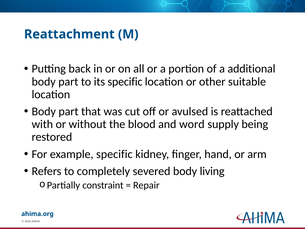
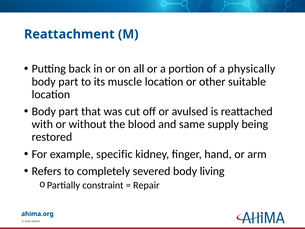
additional: additional -> physically
its specific: specific -> muscle
word: word -> same
